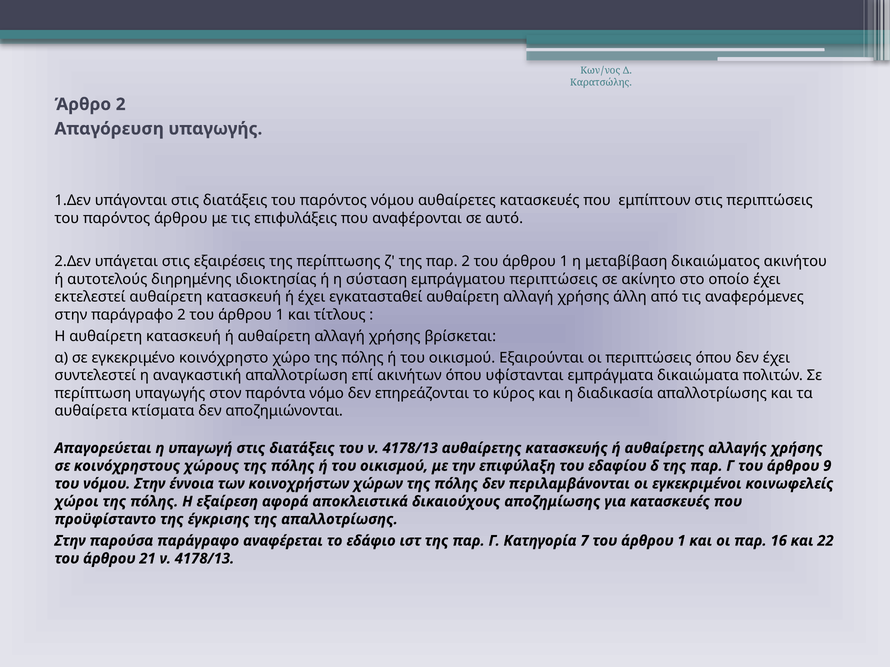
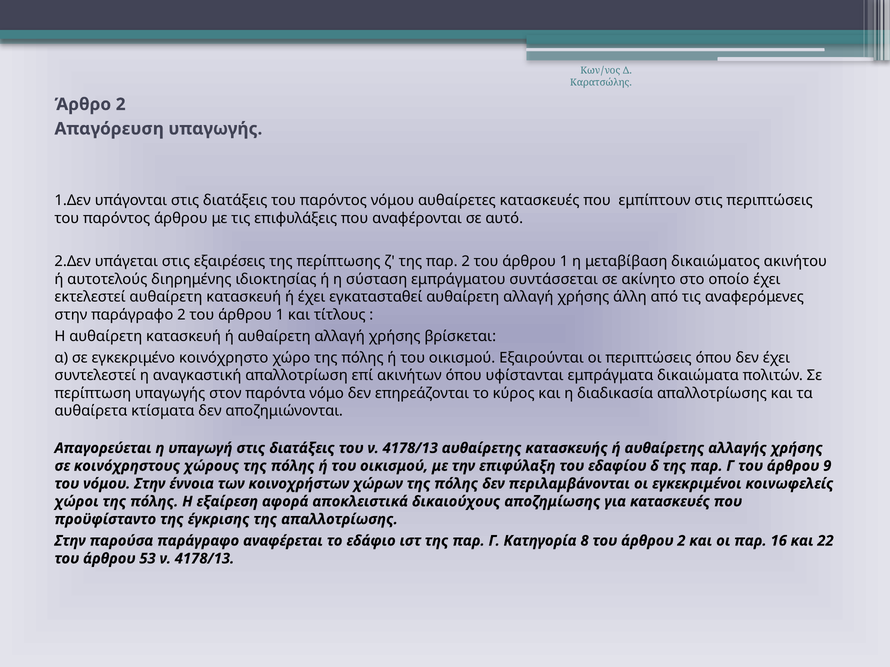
εμπράγματου περιπτώσεις: περιπτώσεις -> συντάσσεται
7: 7 -> 8
1 at (681, 541): 1 -> 2
21: 21 -> 53
